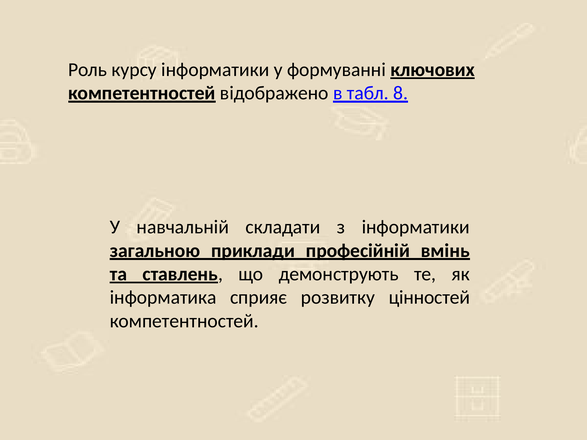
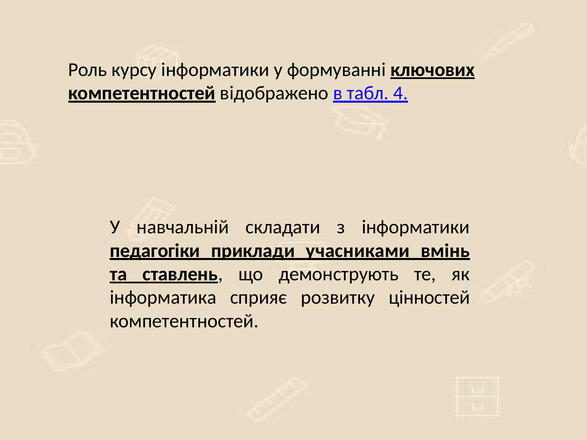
8: 8 -> 4
загальною: загальною -> педагогіки
професійній: професійній -> учасниками
